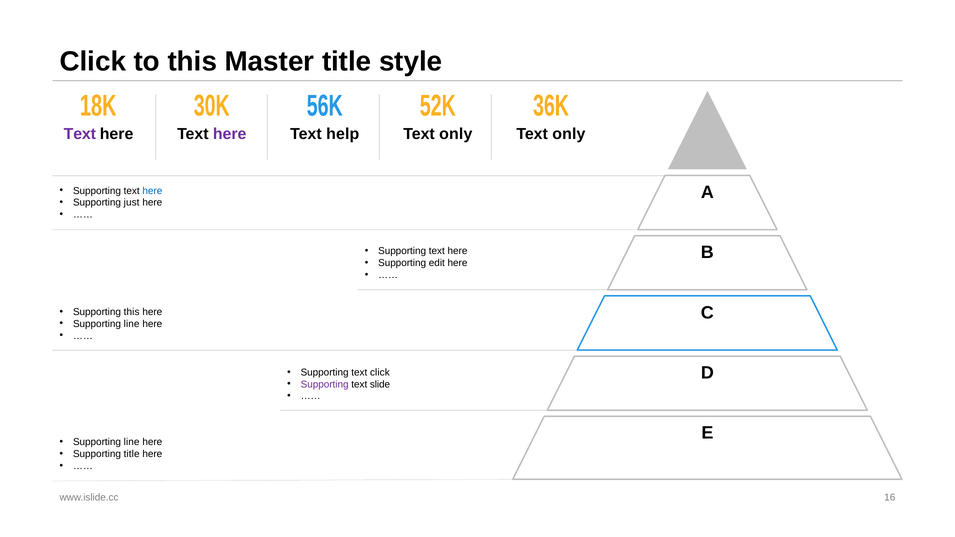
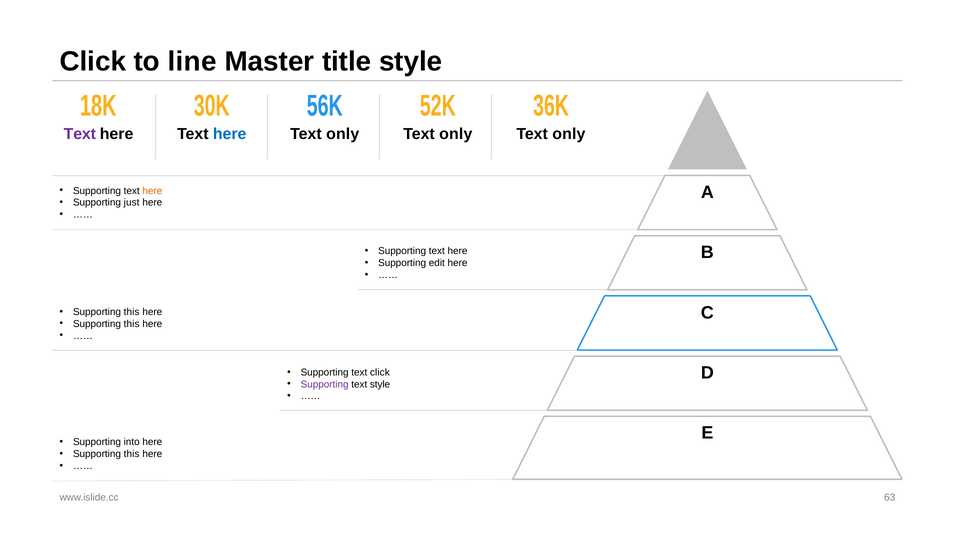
to this: this -> line
here at (230, 134) colour: purple -> blue
help at (343, 134): help -> only
here at (152, 191) colour: blue -> orange
line at (132, 324): line -> this
text slide: slide -> style
line at (132, 442): line -> into
title at (132, 454): title -> this
16: 16 -> 63
